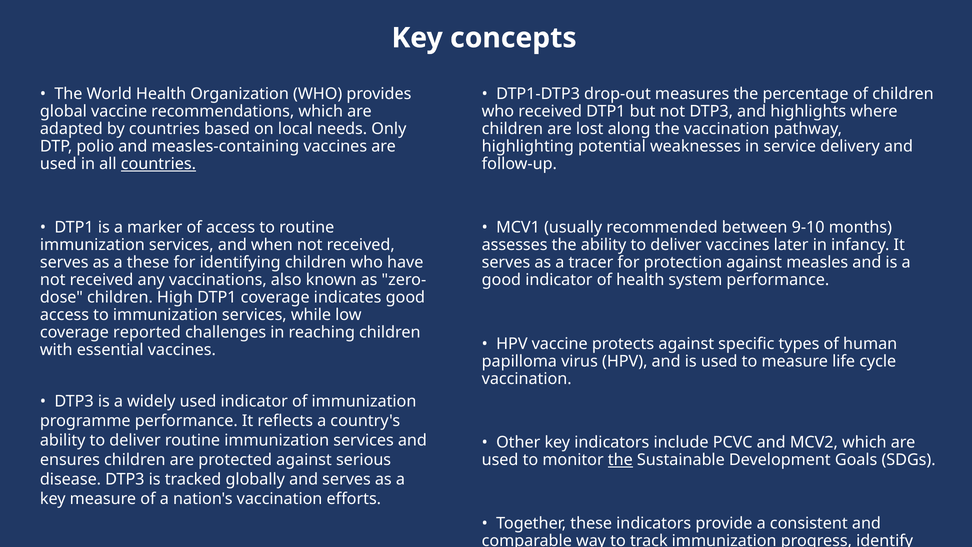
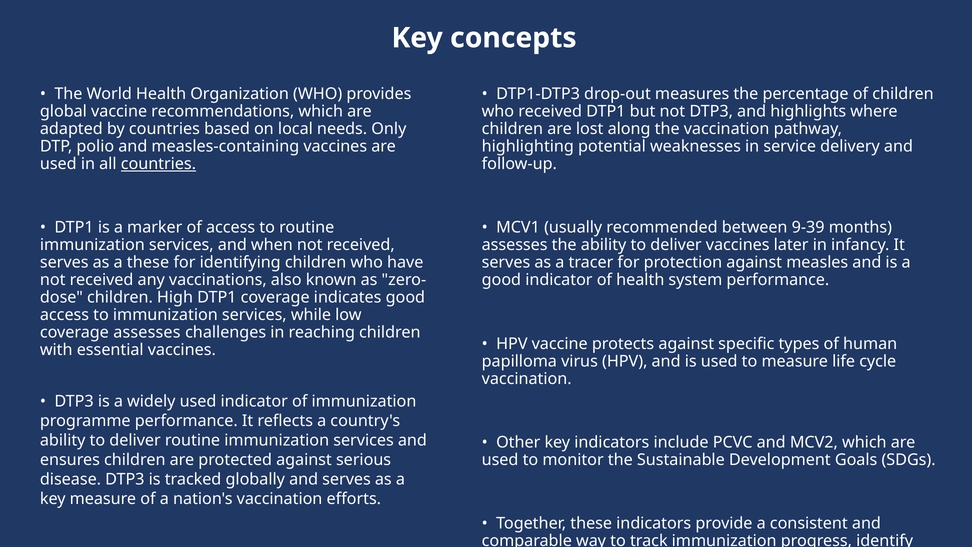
9-10: 9-10 -> 9-39
coverage reported: reported -> assesses
the at (620, 460) underline: present -> none
